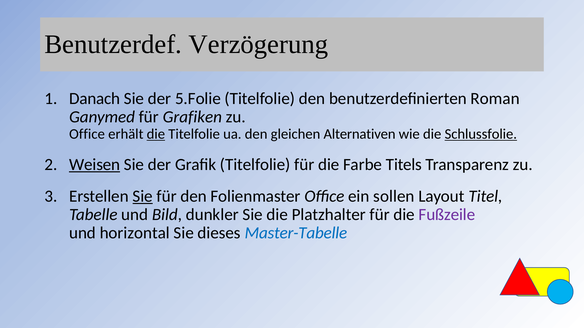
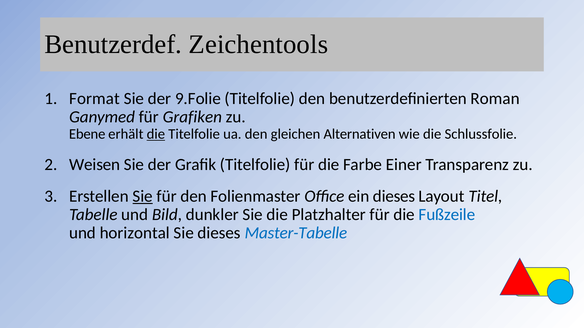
Verzögerung: Verzögerung -> Zeichentools
Danach: Danach -> Format
5.Folie: 5.Folie -> 9.Folie
Office at (87, 134): Office -> Ebene
Schlussfolie underline: present -> none
Weisen underline: present -> none
Titels: Titels -> Einer
ein sollen: sollen -> dieses
Fußzeile colour: purple -> blue
